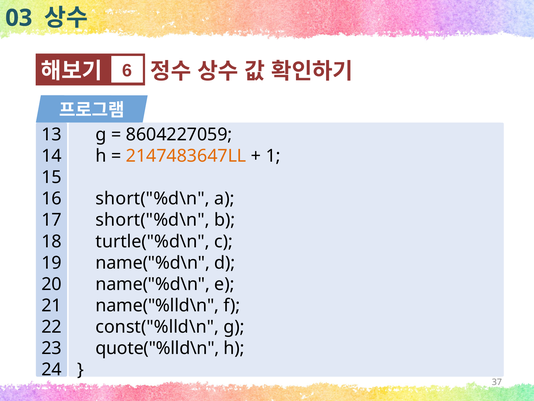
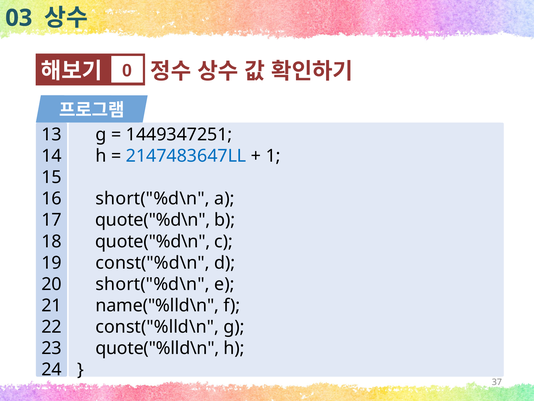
6: 6 -> 0
8604227059: 8604227059 -> 1449347251
2147483647LL colour: orange -> blue
short("%d\n at (153, 220): short("%d\n -> quote("%d\n
turtle("%d\n at (153, 241): turtle("%d\n -> quote("%d\n
name("%d\n at (153, 263): name("%d\n -> const("%d\n
name("%d\n at (153, 284): name("%d\n -> short("%d\n
